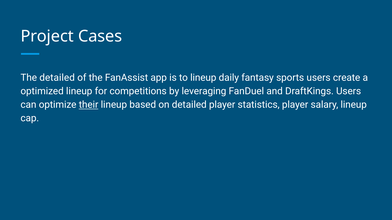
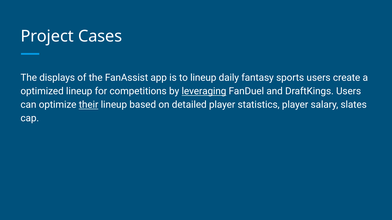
The detailed: detailed -> displays
leveraging underline: none -> present
salary lineup: lineup -> slates
